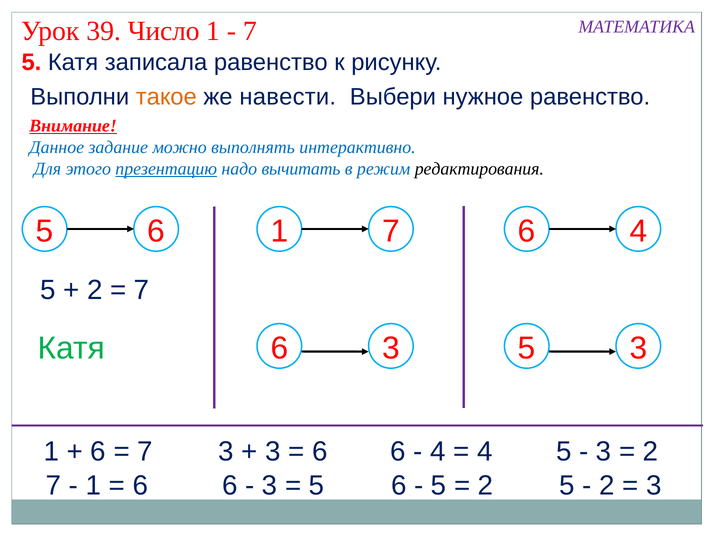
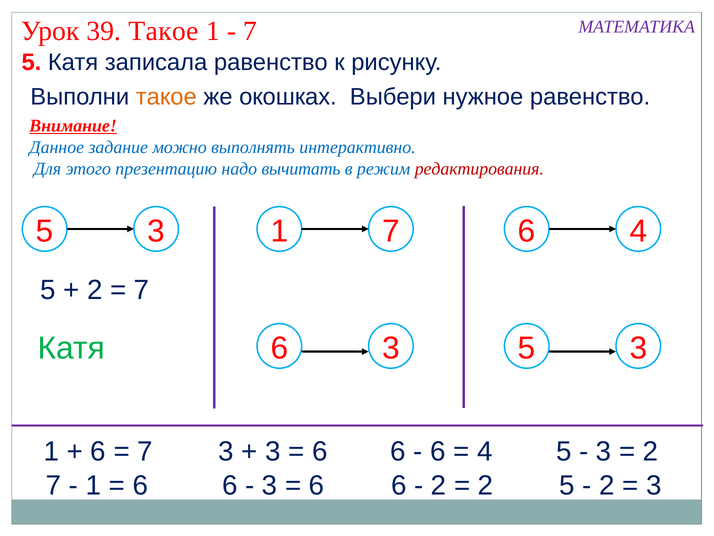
39 Число: Число -> Такое
навести: навести -> окошках
презентацию underline: present -> none
редактирования colour: black -> red
6 at (156, 231): 6 -> 3
4 at (438, 451): 4 -> 6
5 at (317, 485): 5 -> 6
5 at (439, 485): 5 -> 2
